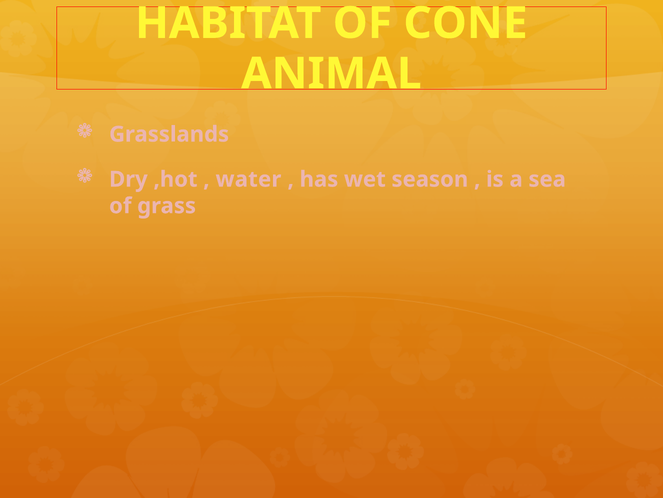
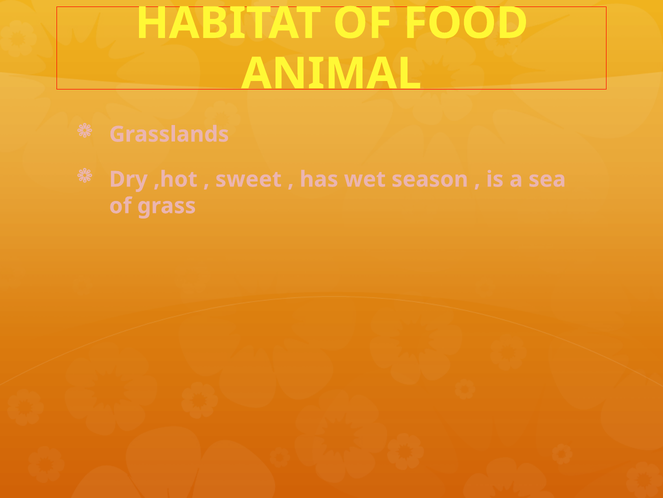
CONE: CONE -> FOOD
water: water -> sweet
